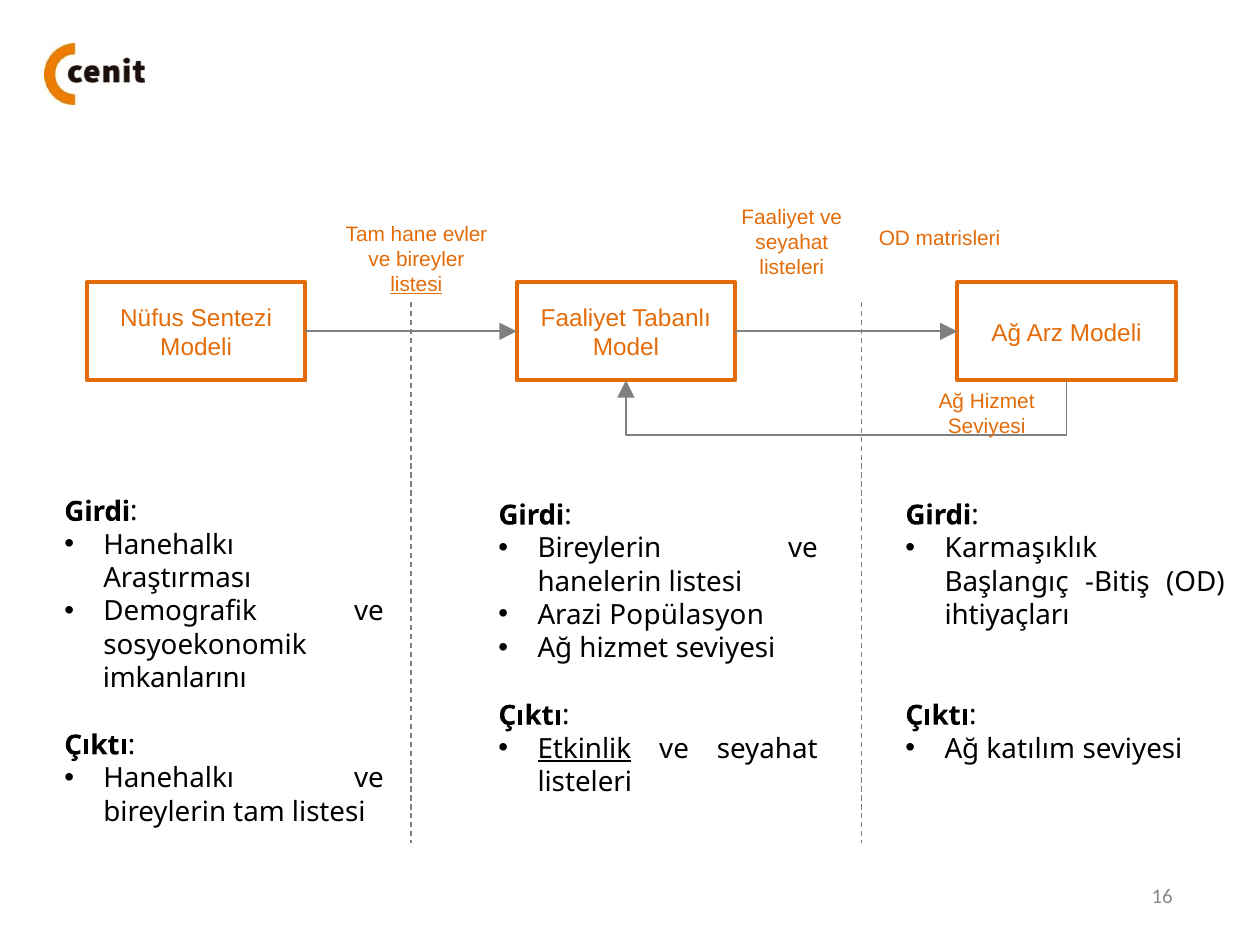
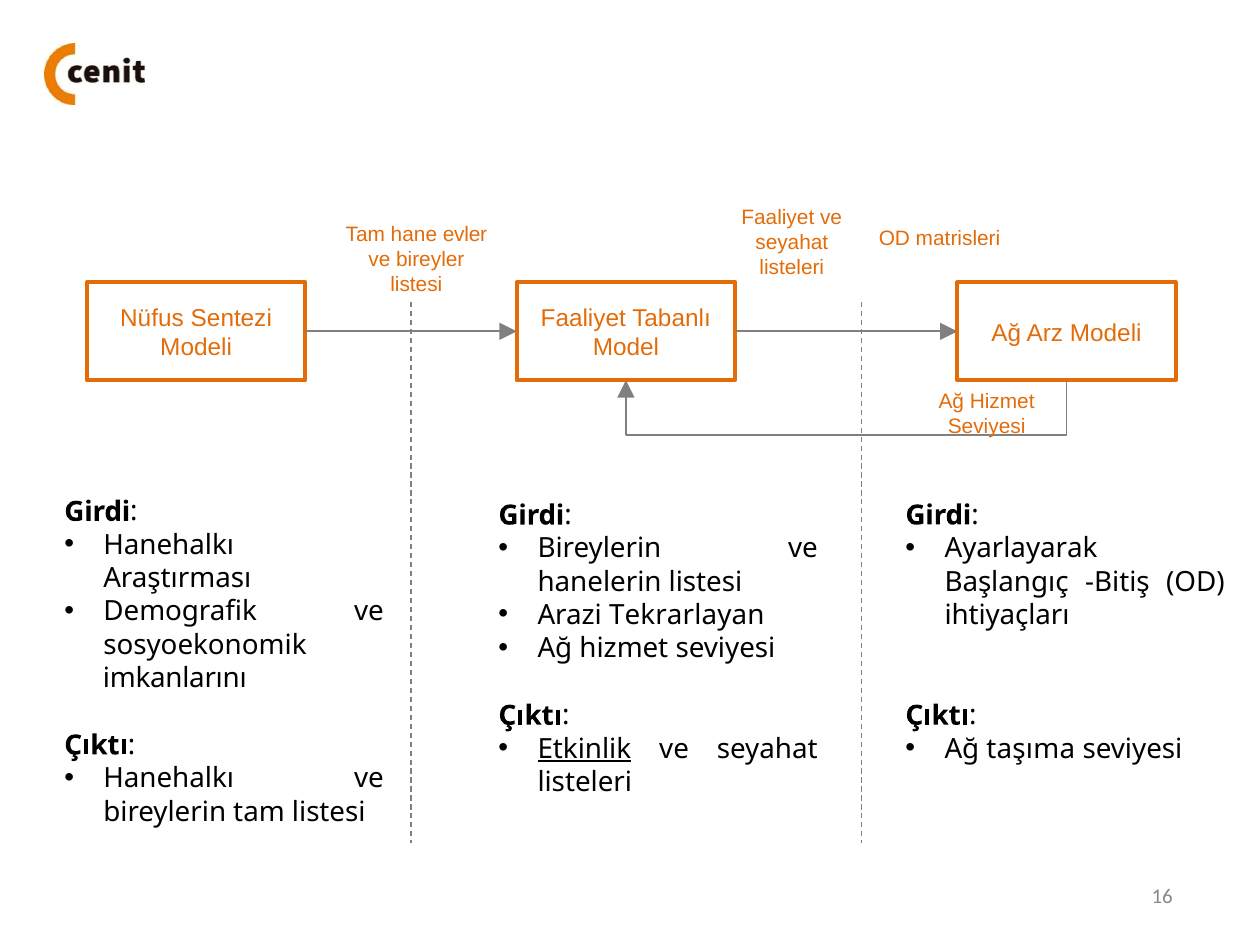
listesi at (416, 284) underline: present -> none
Karmaşıklık: Karmaşıklık -> Ayarlayarak
Popülasyon: Popülasyon -> Tekrarlayan
katılım: katılım -> taşıma
